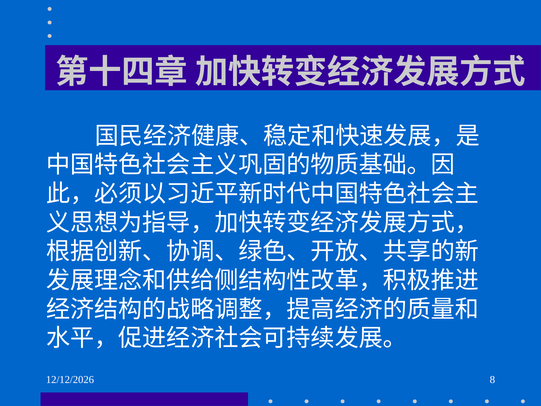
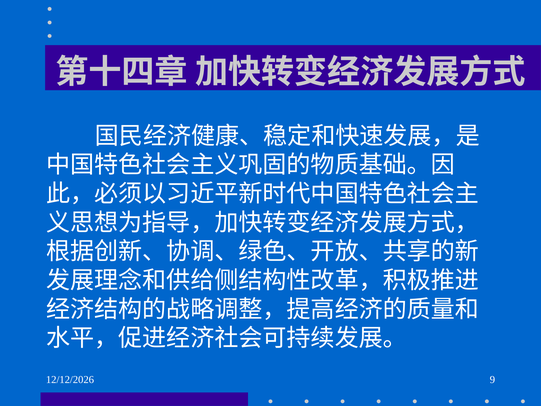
8: 8 -> 9
